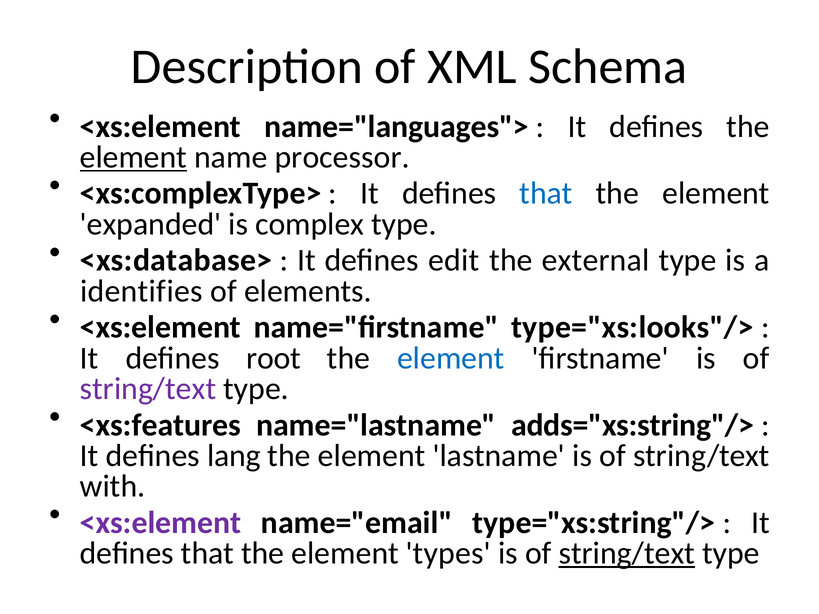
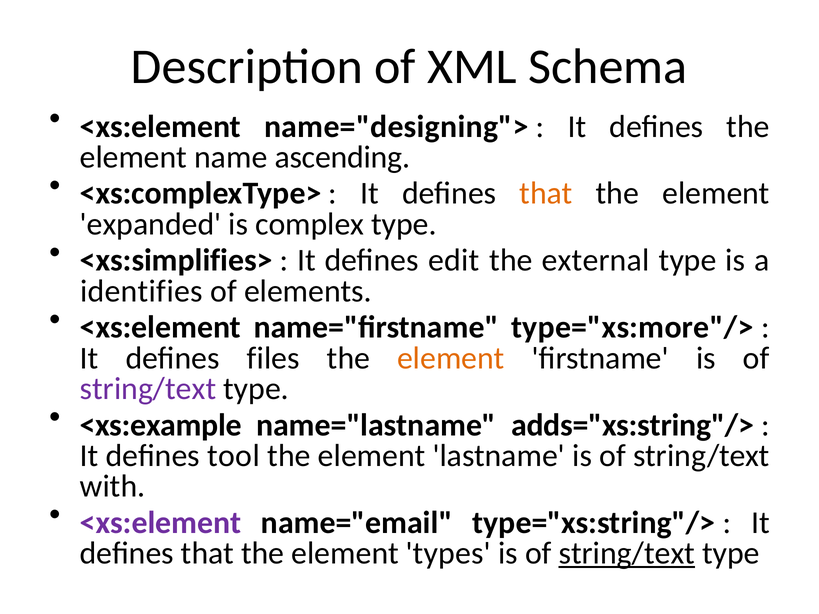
name="languages">: name="languages"> -> name="designing">
element at (133, 157) underline: present -> none
processor: processor -> ascending
that at (546, 194) colour: blue -> orange
<xs:database>: <xs:database> -> <xs:simplifies>
type="xs:looks"/>: type="xs:looks"/> -> type="xs:more"/>
root: root -> files
element at (451, 358) colour: blue -> orange
<xs:features: <xs:features -> <xs:example
lang: lang -> tool
